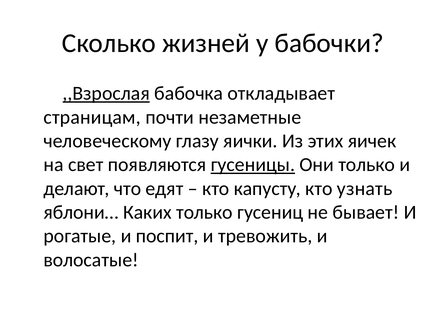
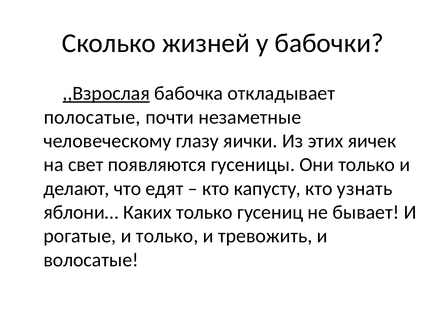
страницам: страницам -> полосатые
гусеницы underline: present -> none
и поспит: поспит -> только
